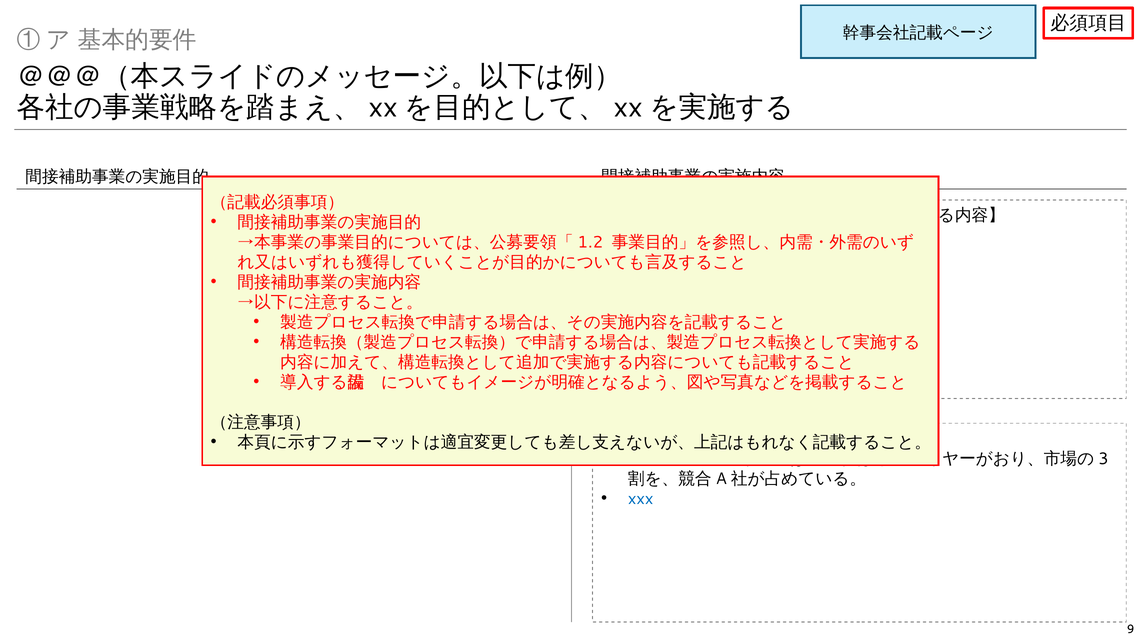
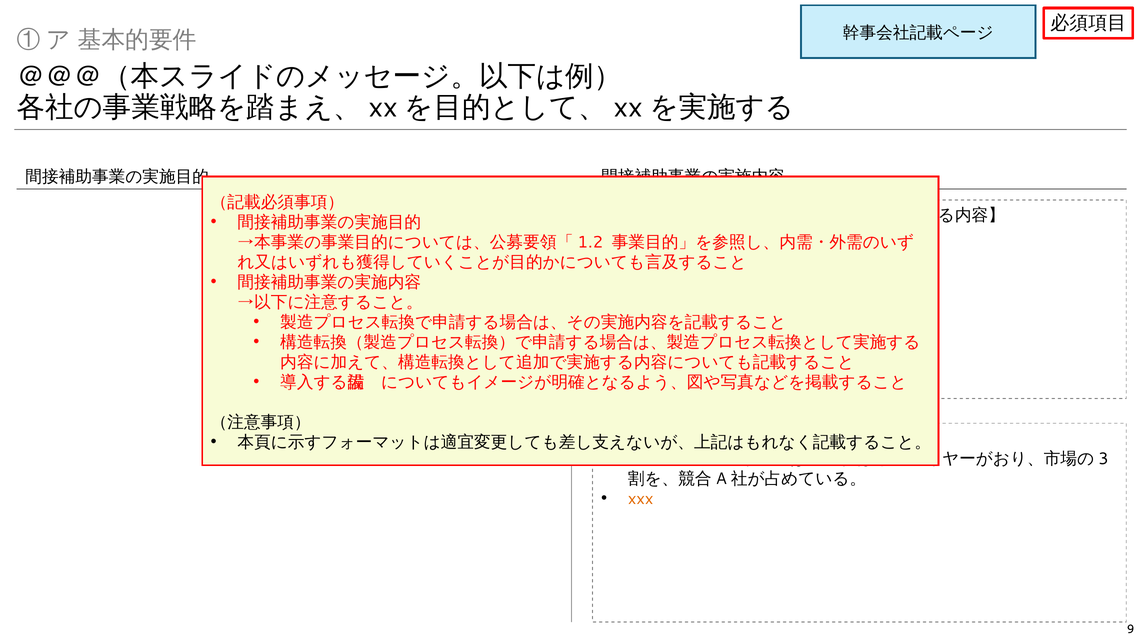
xxx at (641, 498) colour: blue -> orange
